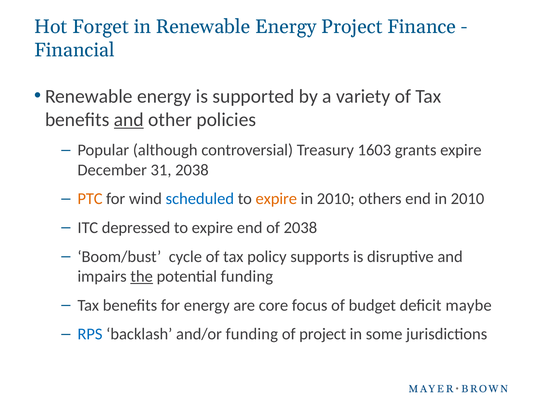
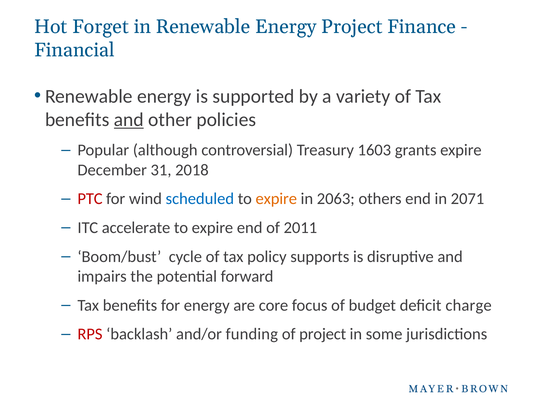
31 2038: 2038 -> 2018
PTC colour: orange -> red
2010 at (336, 199): 2010 -> 2063
end in 2010: 2010 -> 2071
depressed: depressed -> accelerate
of 2038: 2038 -> 2011
the underline: present -> none
potential funding: funding -> forward
maybe: maybe -> charge
RPS colour: blue -> red
